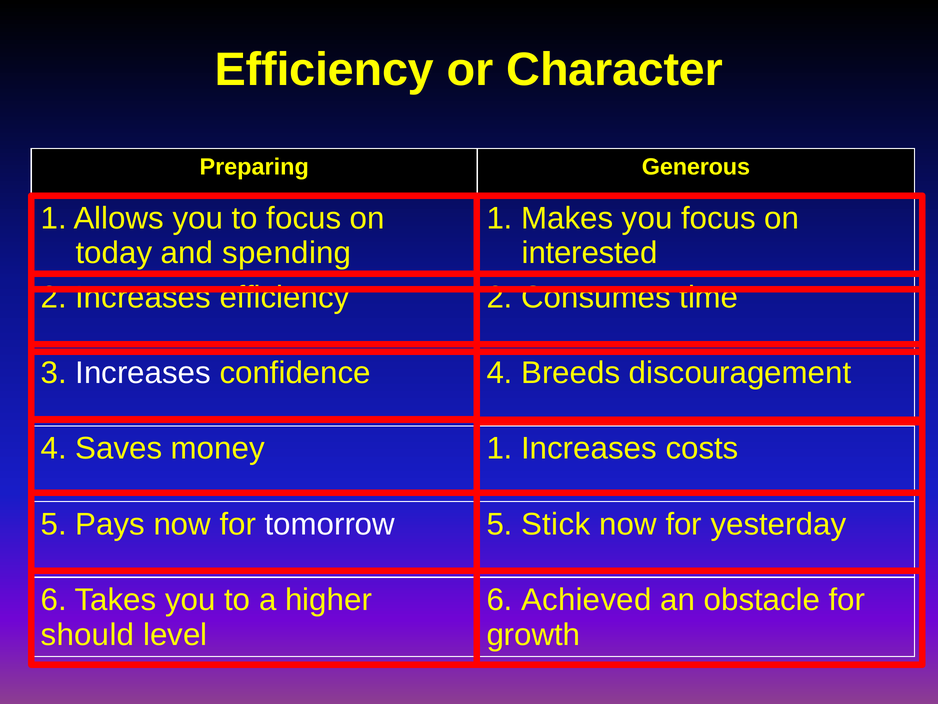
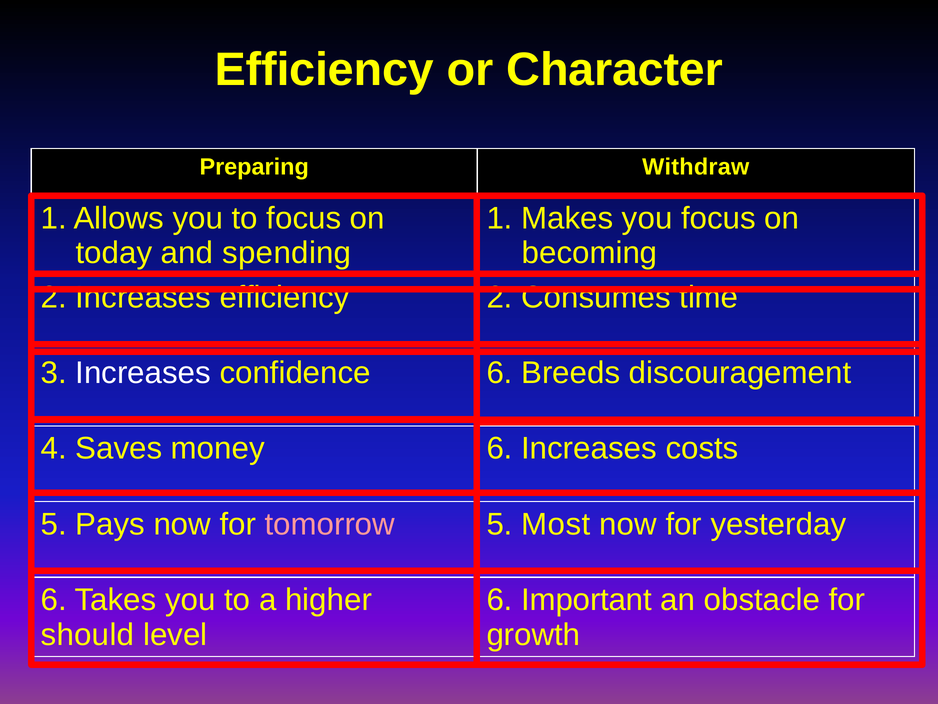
Generous: Generous -> Withdraw
interested: interested -> becoming
confidence 4: 4 -> 6
money 1: 1 -> 6
tomorrow colour: white -> pink
Stick: Stick -> Most
Achieved: Achieved -> Important
